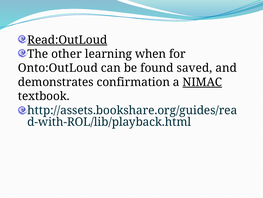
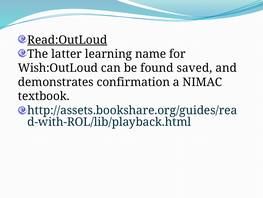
other: other -> latter
when: when -> name
Onto:OutLoud: Onto:OutLoud -> Wish:OutLoud
NIMAC underline: present -> none
